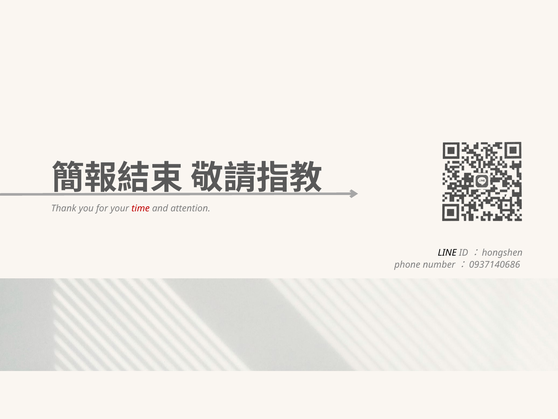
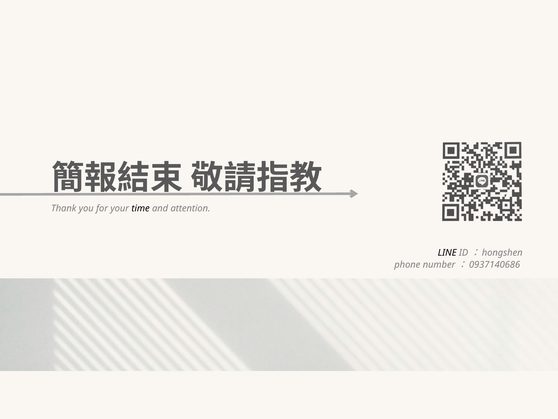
time colour: red -> black
